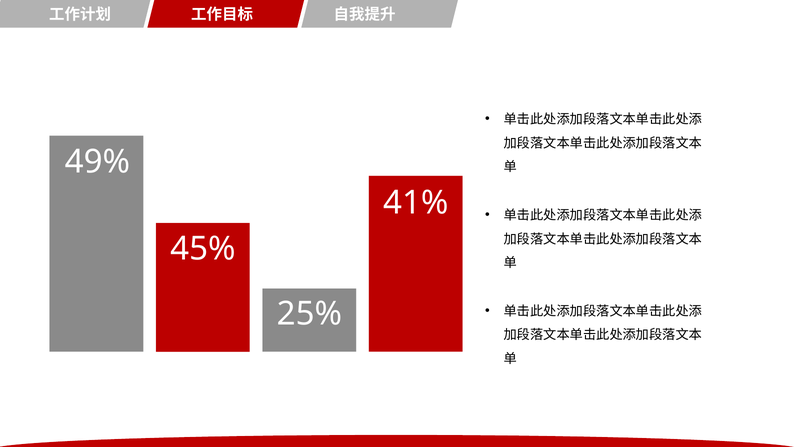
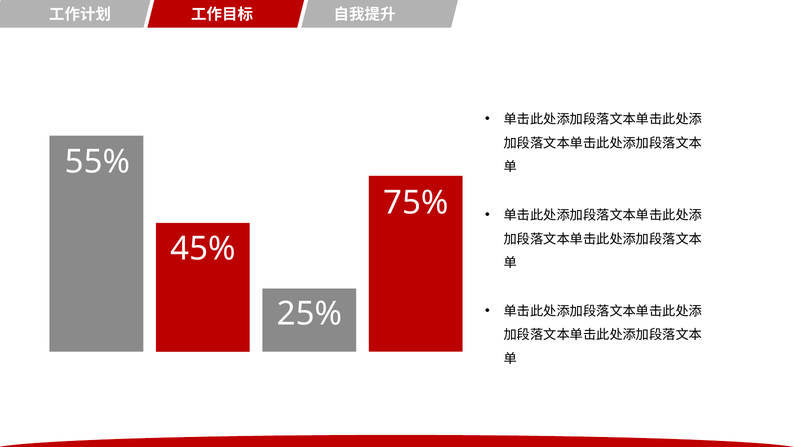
49%: 49% -> 55%
41%: 41% -> 75%
